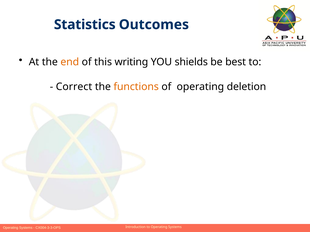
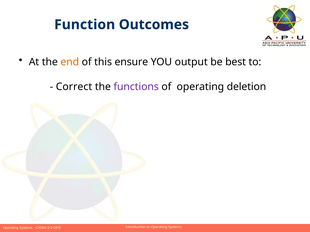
Statistics: Statistics -> Function
writing: writing -> ensure
shields: shields -> output
functions colour: orange -> purple
